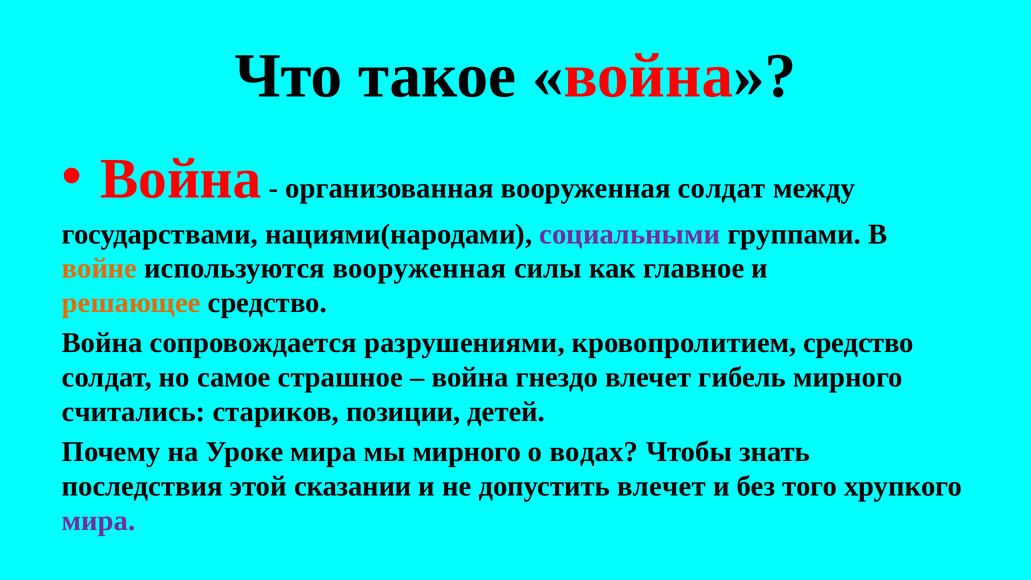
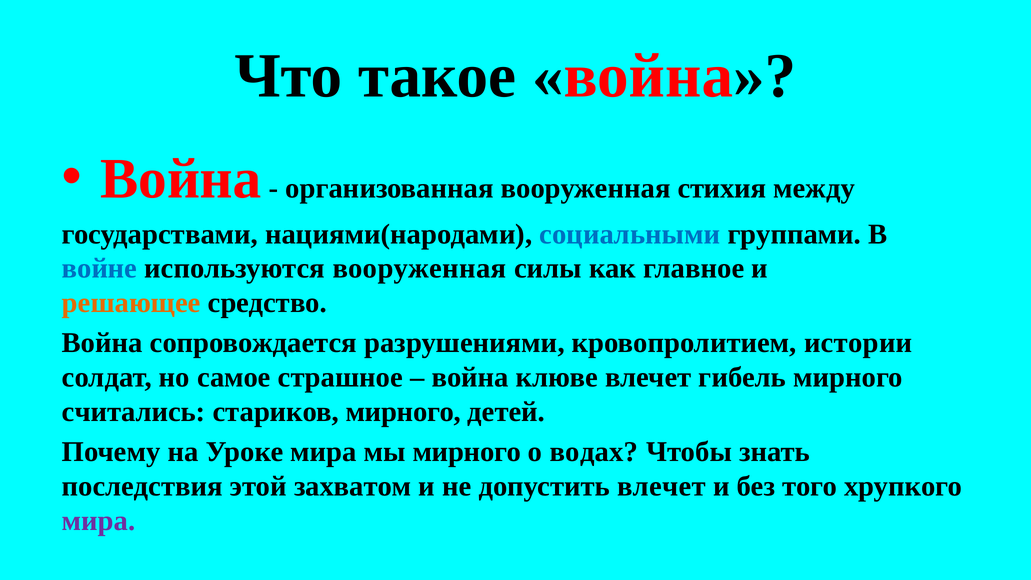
вооруженная солдат: солдат -> стихия
социальными colour: purple -> blue
войне colour: orange -> blue
кровопролитием средство: средство -> истории
гнездо: гнездо -> клюве
стариков позиции: позиции -> мирного
сказании: сказании -> захватом
